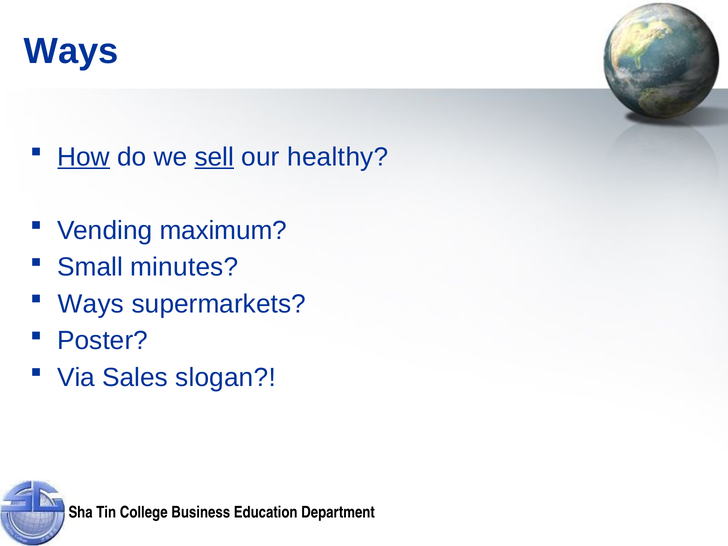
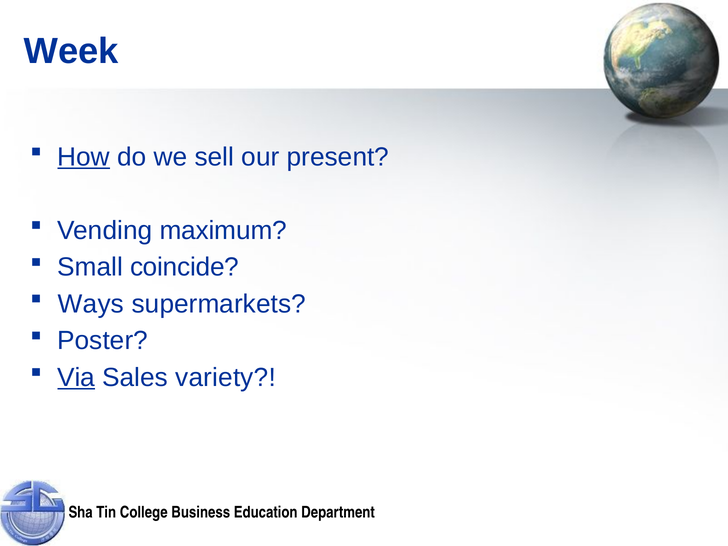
Ways at (71, 51): Ways -> Week
sell underline: present -> none
healthy: healthy -> present
minutes: minutes -> coincide
Via underline: none -> present
slogan: slogan -> variety
